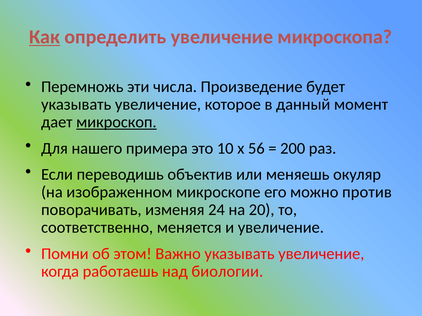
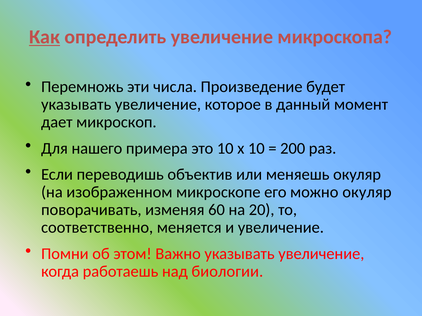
микроскоп underline: present -> none
х 56: 56 -> 10
можно против: против -> окуляр
24: 24 -> 60
